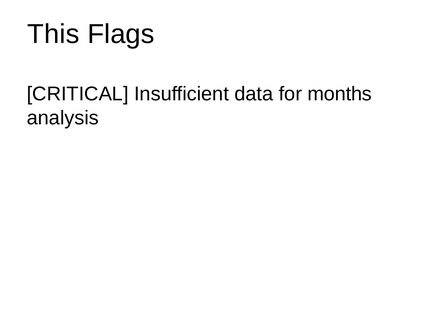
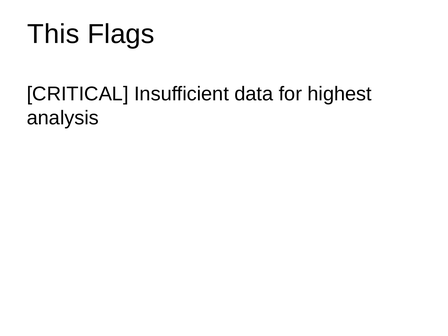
months: months -> highest
